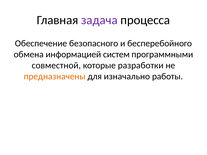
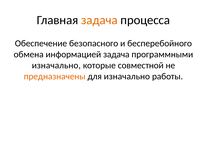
задача at (99, 20) colour: purple -> orange
информацией систем: систем -> задача
совместной at (56, 66): совместной -> изначально
разработки: разработки -> совместной
